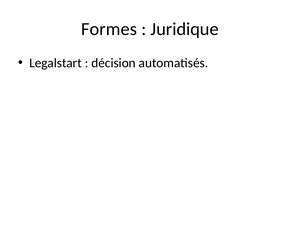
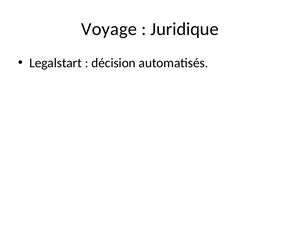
Formes: Formes -> Voyage
